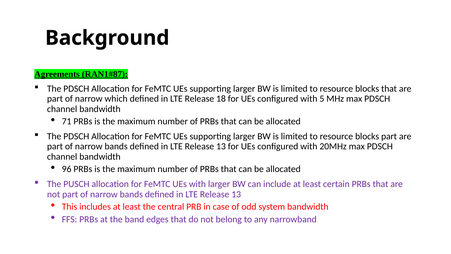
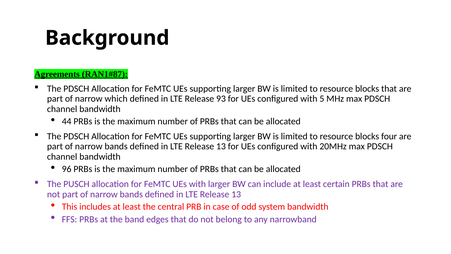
18: 18 -> 93
71: 71 -> 44
blocks part: part -> four
